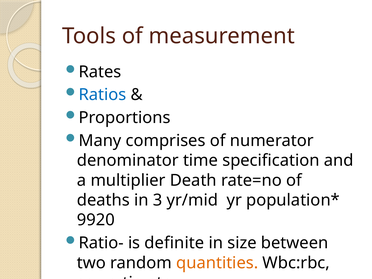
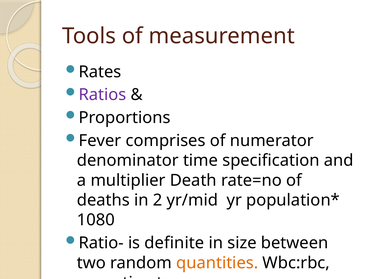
Ratios colour: blue -> purple
Many: Many -> Fever
3: 3 -> 2
9920: 9920 -> 1080
